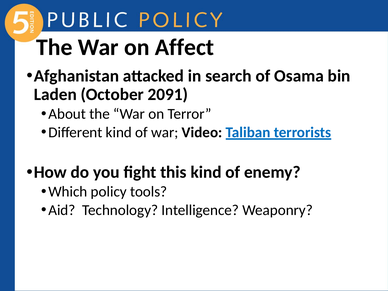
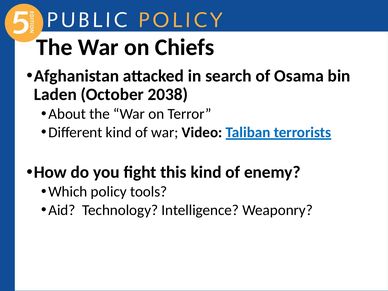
Affect: Affect -> Chiefs
2091: 2091 -> 2038
